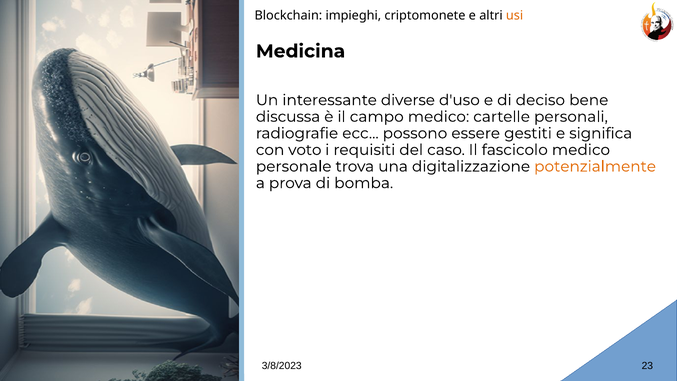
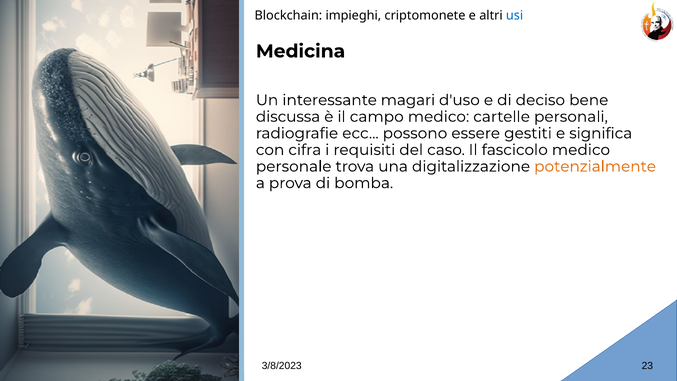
usi colour: orange -> blue
diverse: diverse -> magari
voto: voto -> cifra
